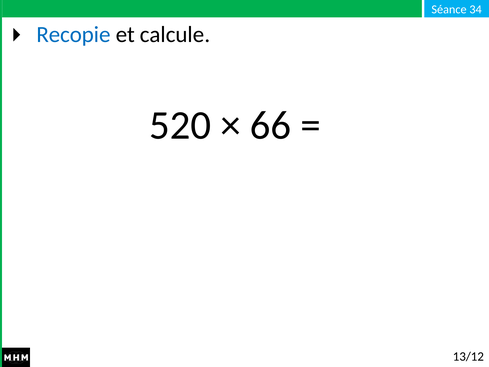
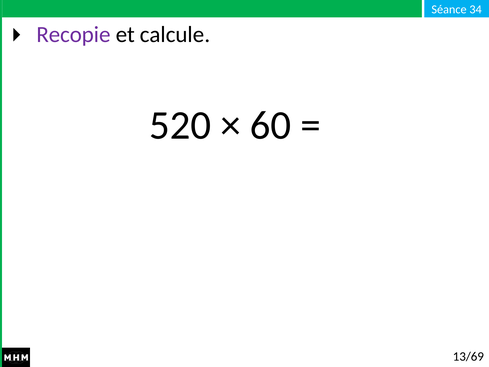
Recopie colour: blue -> purple
66: 66 -> 60
13/12: 13/12 -> 13/69
